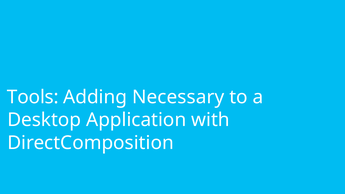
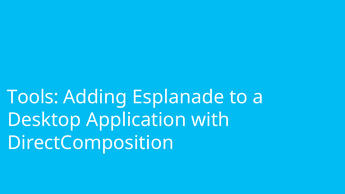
Necessary: Necessary -> Esplanade
